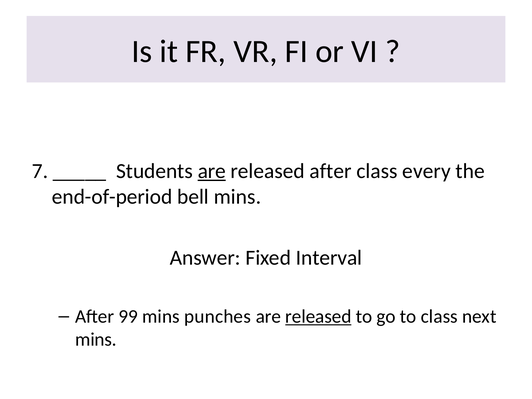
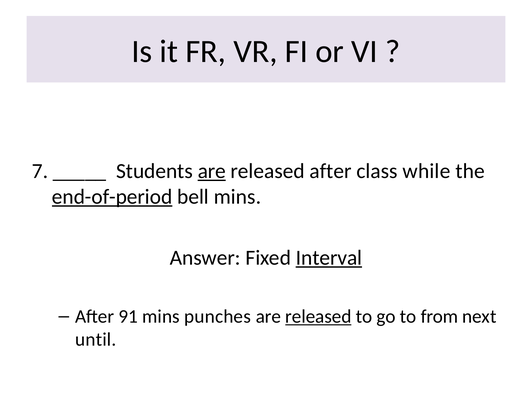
every: every -> while
end-of-period underline: none -> present
Interval underline: none -> present
99: 99 -> 91
to class: class -> from
mins at (96, 340): mins -> until
